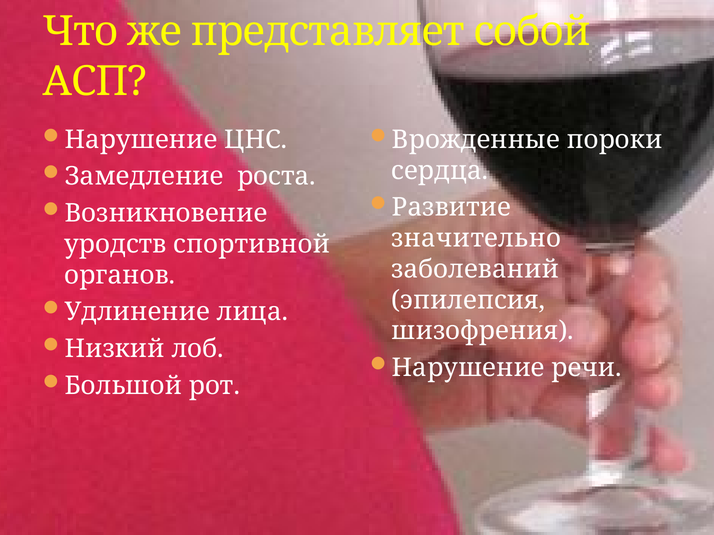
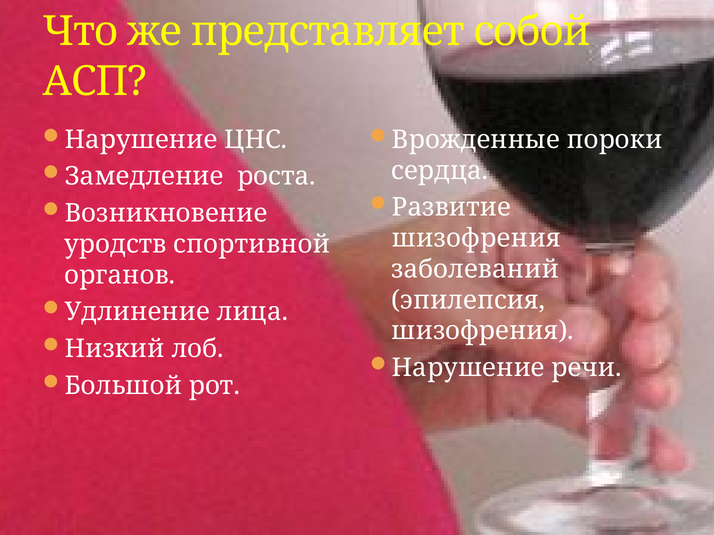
значительно at (476, 238): значительно -> шизофрения
